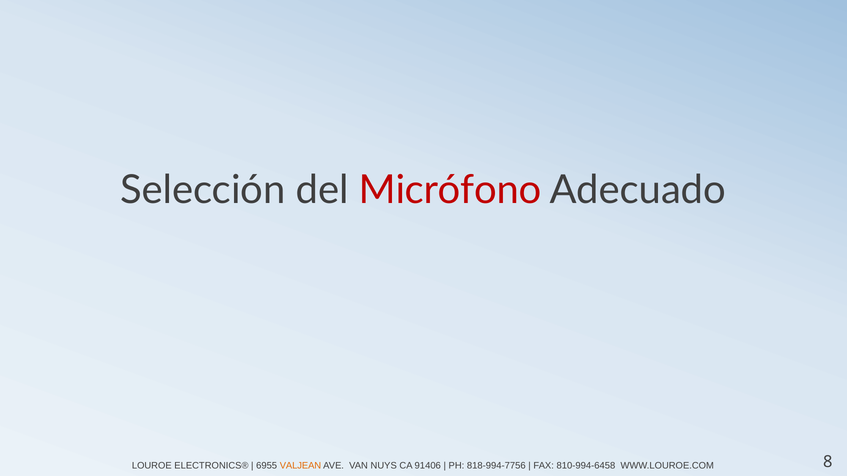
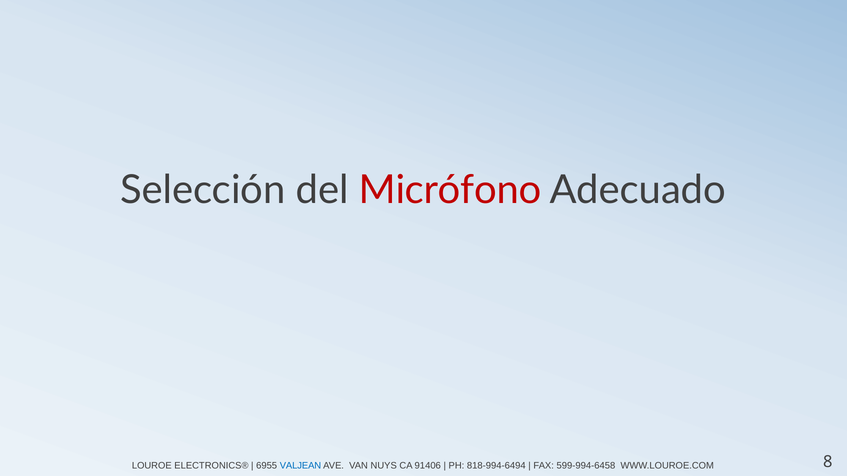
VALJEAN colour: orange -> blue
818-994-7756: 818-994-7756 -> 818-994-6494
810-994-6458: 810-994-6458 -> 599-994-6458
